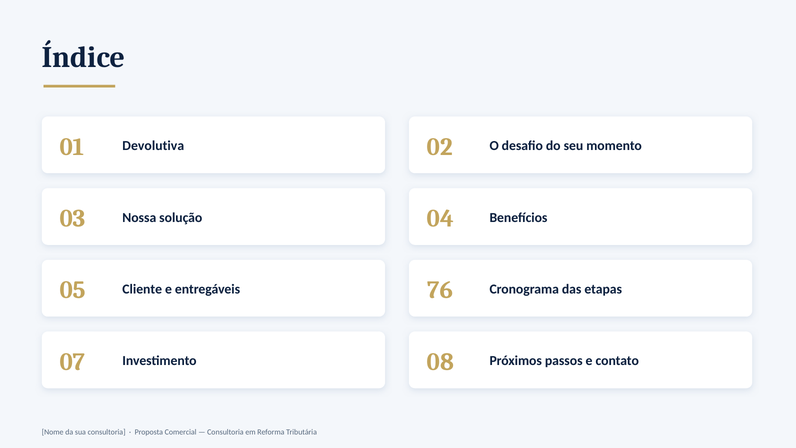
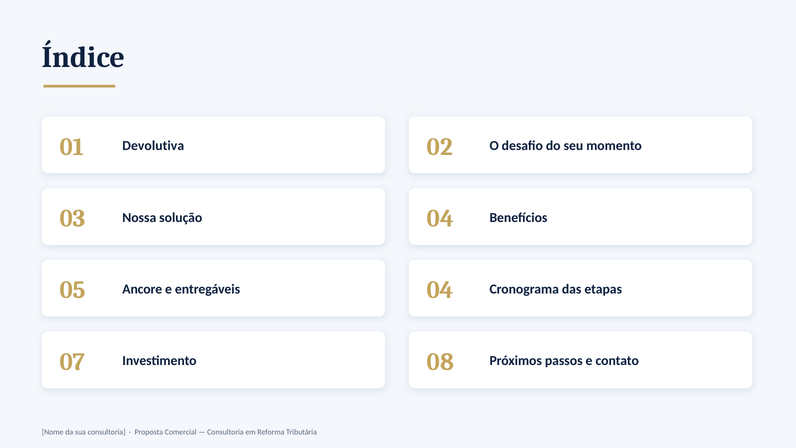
Cliente: Cliente -> Ancore
entregáveis 76: 76 -> 04
